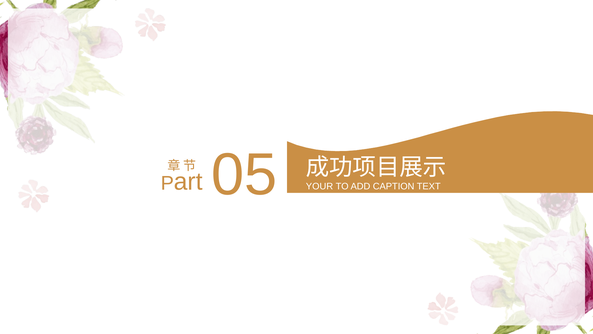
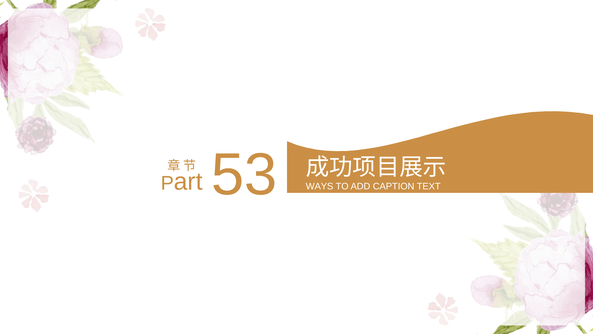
05: 05 -> 53
YOUR: YOUR -> WAYS
